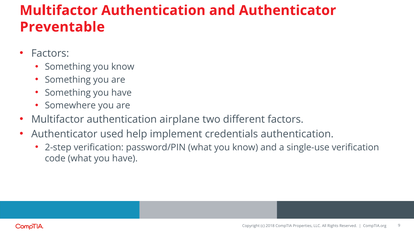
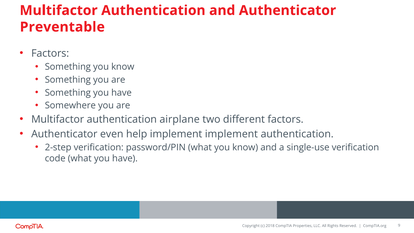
used: used -> even
implement credentials: credentials -> implement
